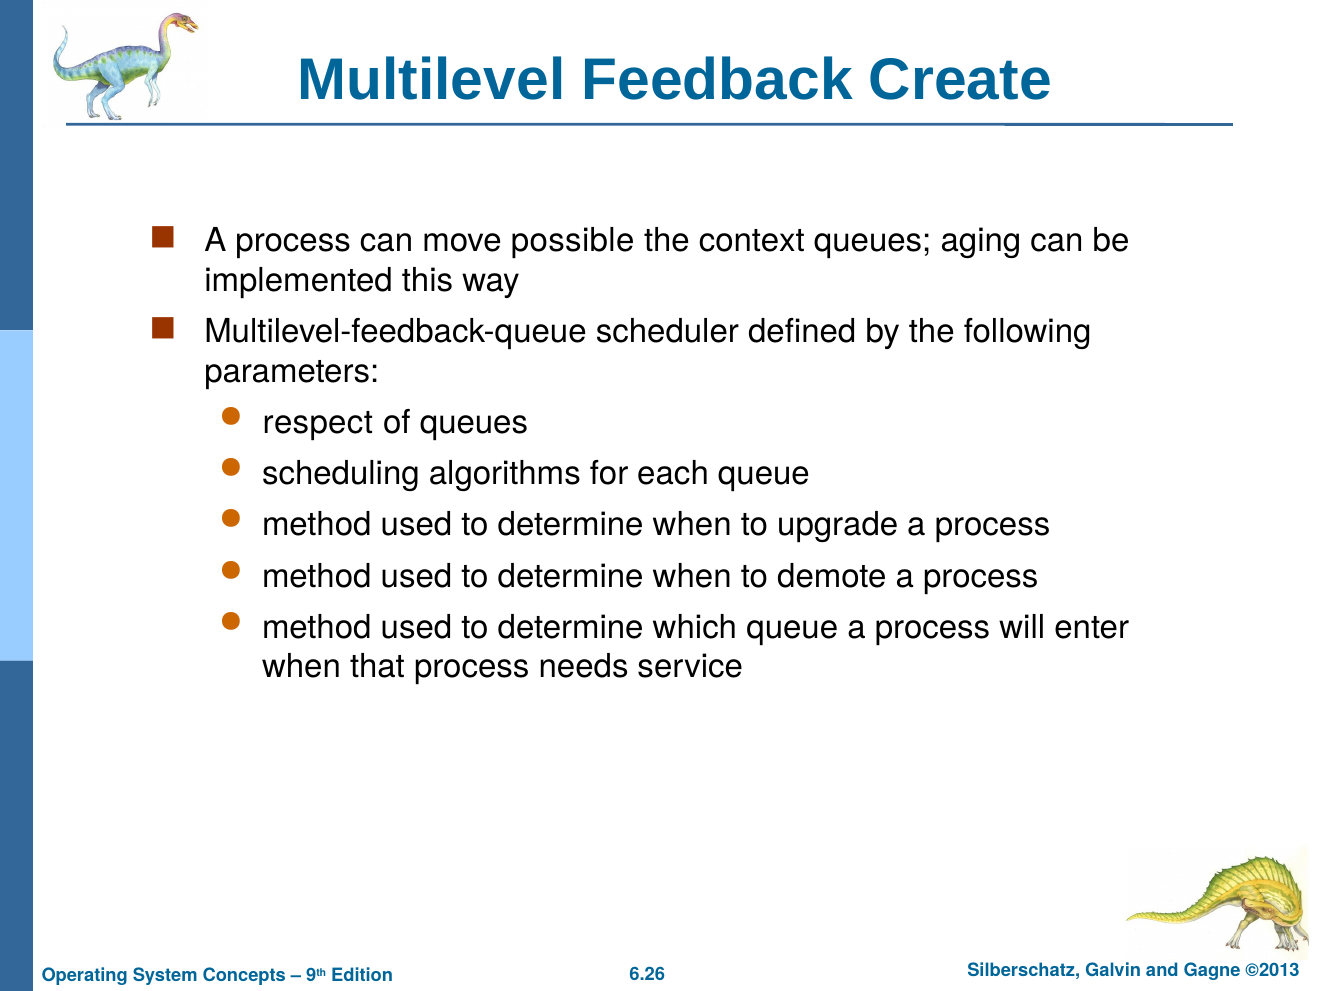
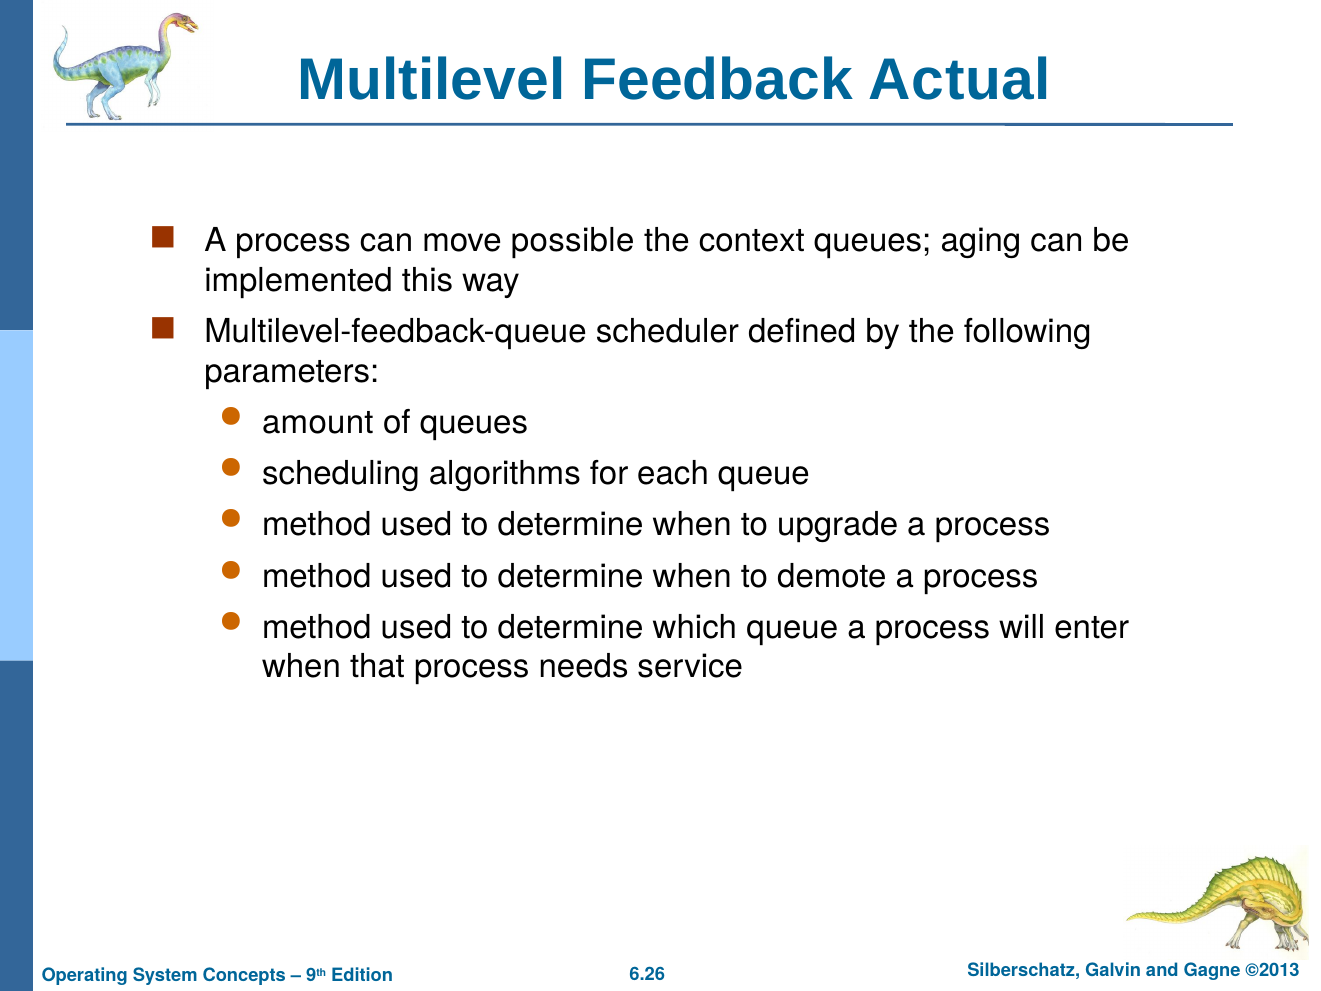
Create: Create -> Actual
respect: respect -> amount
